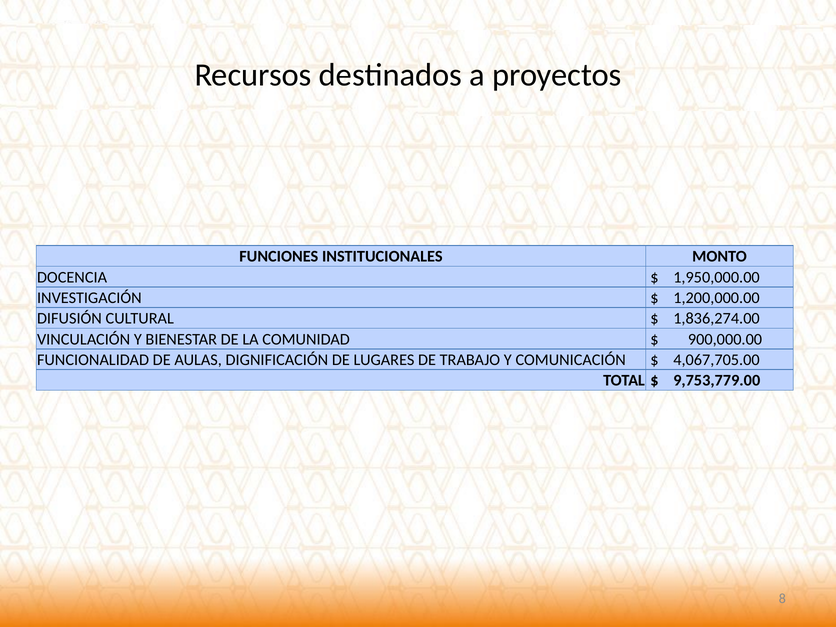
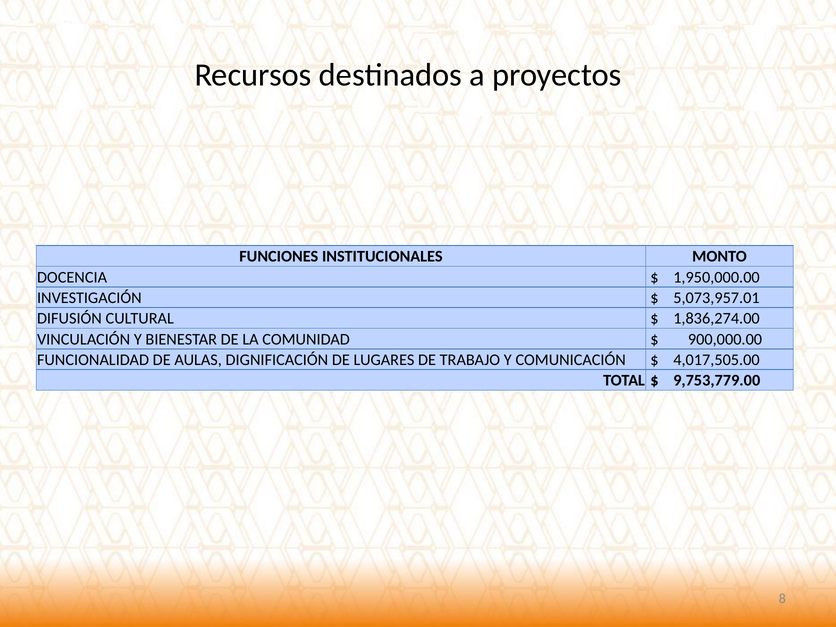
1,200,000.00: 1,200,000.00 -> 5,073,957.01
4,067,705.00: 4,067,705.00 -> 4,017,505.00
